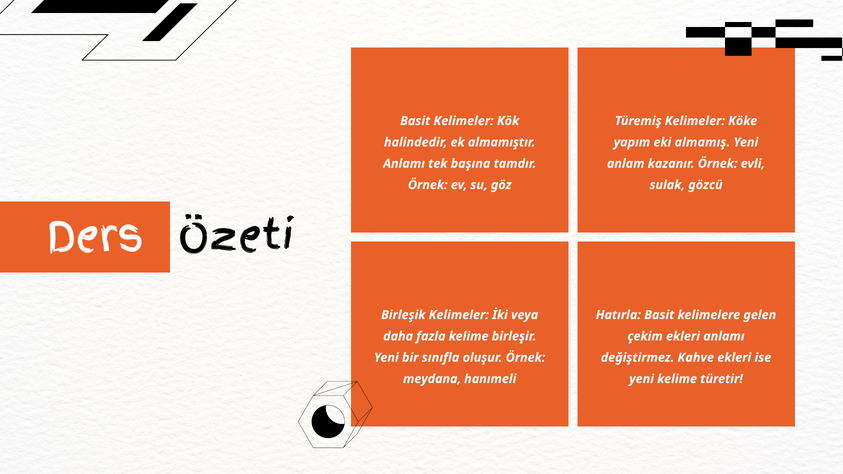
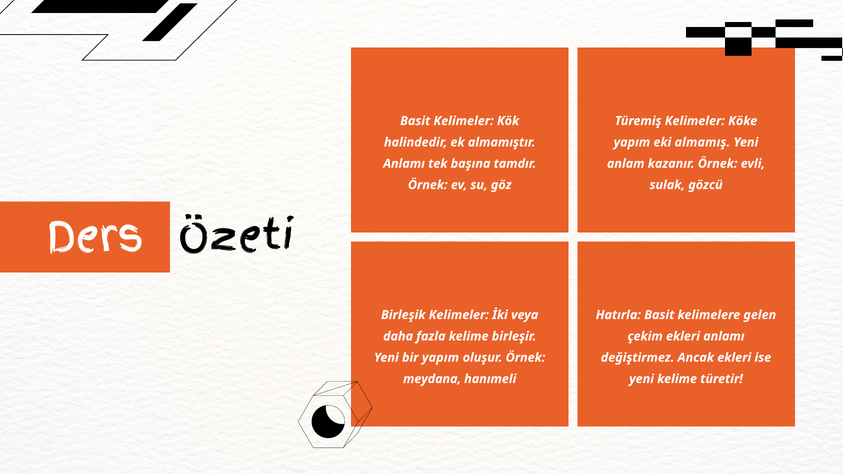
bir sınıfla: sınıfla -> yapım
Kahve: Kahve -> Ancak
